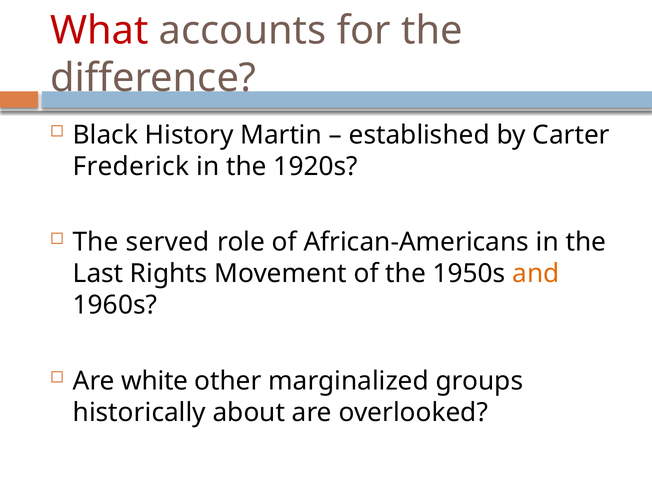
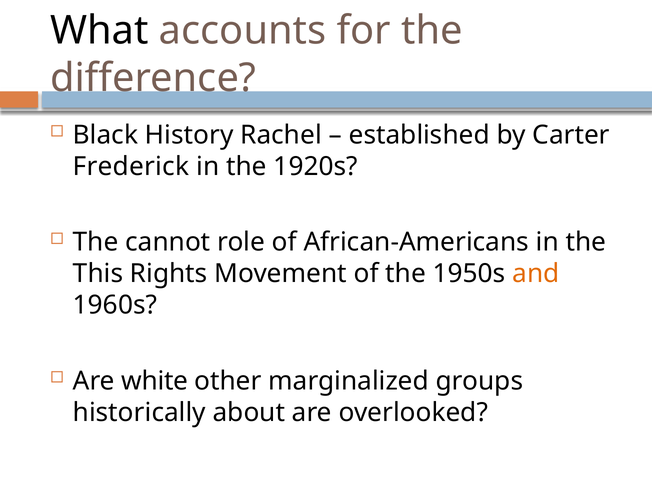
What colour: red -> black
Martin: Martin -> Rachel
served: served -> cannot
Last: Last -> This
